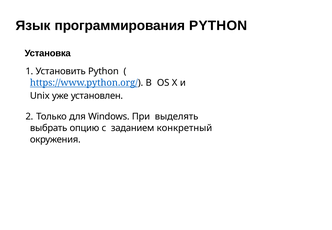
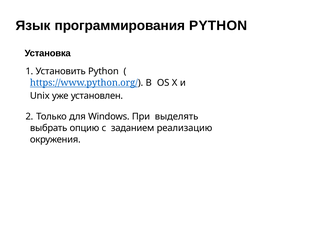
конкретный: конкретный -> реализацию
